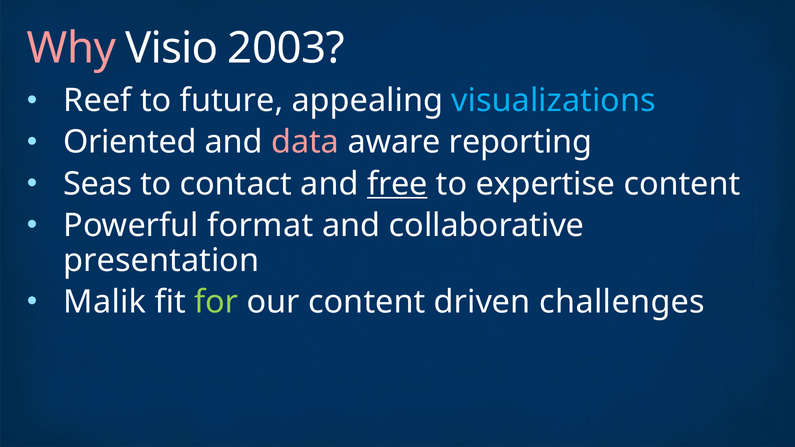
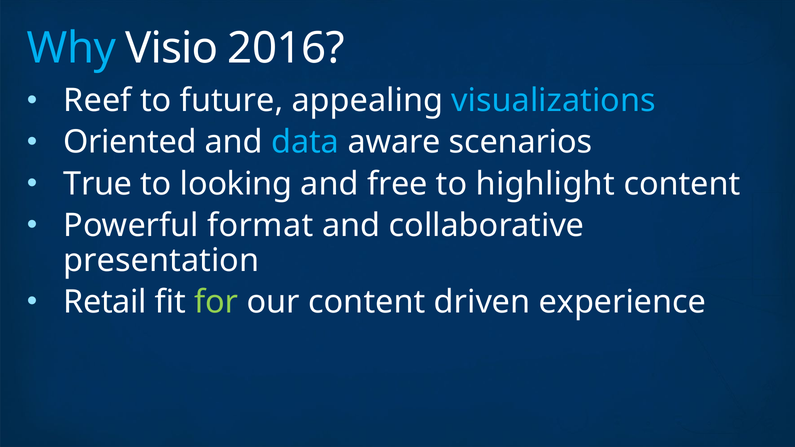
Why colour: pink -> light blue
2003: 2003 -> 2016
data colour: pink -> light blue
reporting: reporting -> scenarios
Seas: Seas -> True
contact: contact -> looking
free underline: present -> none
expertise: expertise -> highlight
Malik: Malik -> Retail
challenges: challenges -> experience
